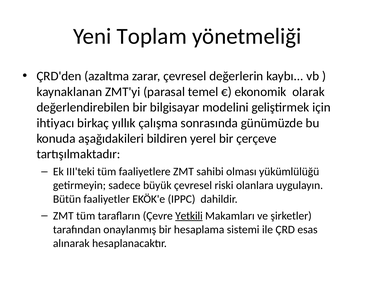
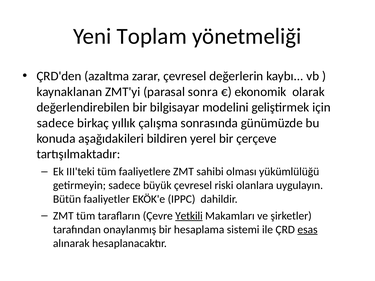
temel: temel -> sonra
ihtiyacı at (55, 123): ihtiyacı -> sadece
esas underline: none -> present
